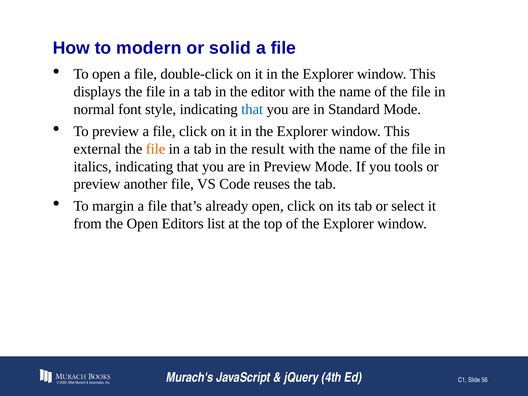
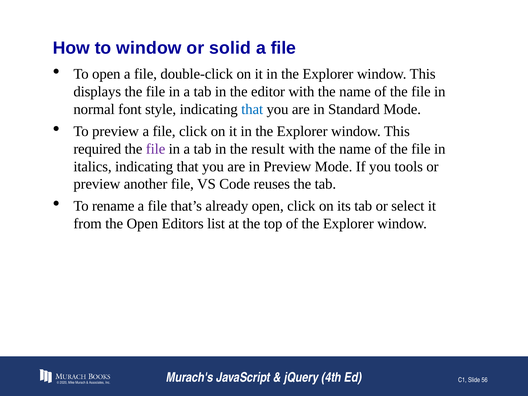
to modern: modern -> window
external: external -> required
file at (156, 149) colour: orange -> purple
margin: margin -> rename
